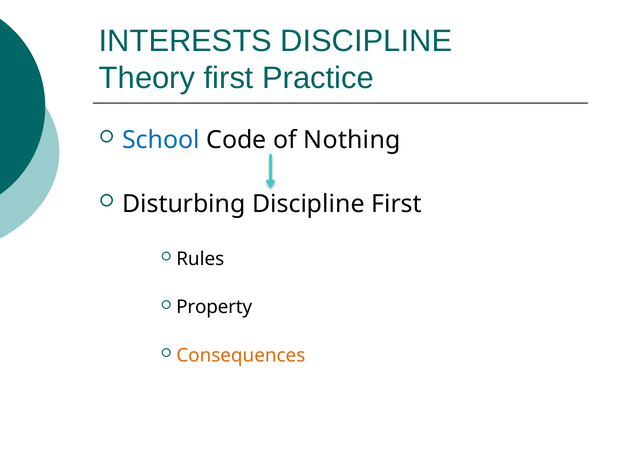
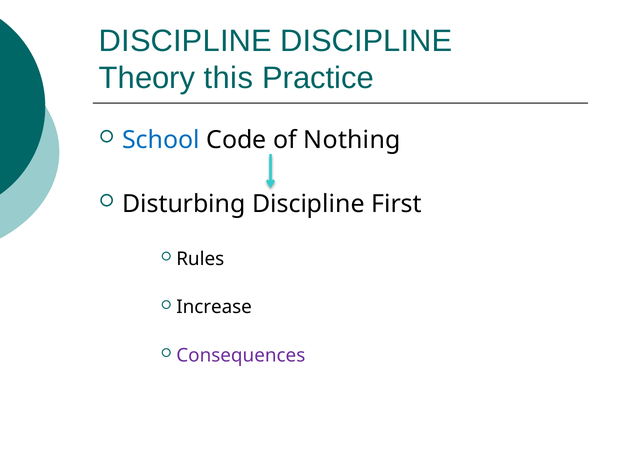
INTERESTS at (185, 41): INTERESTS -> DISCIPLINE
Theory first: first -> this
Property: Property -> Increase
Consequences colour: orange -> purple
